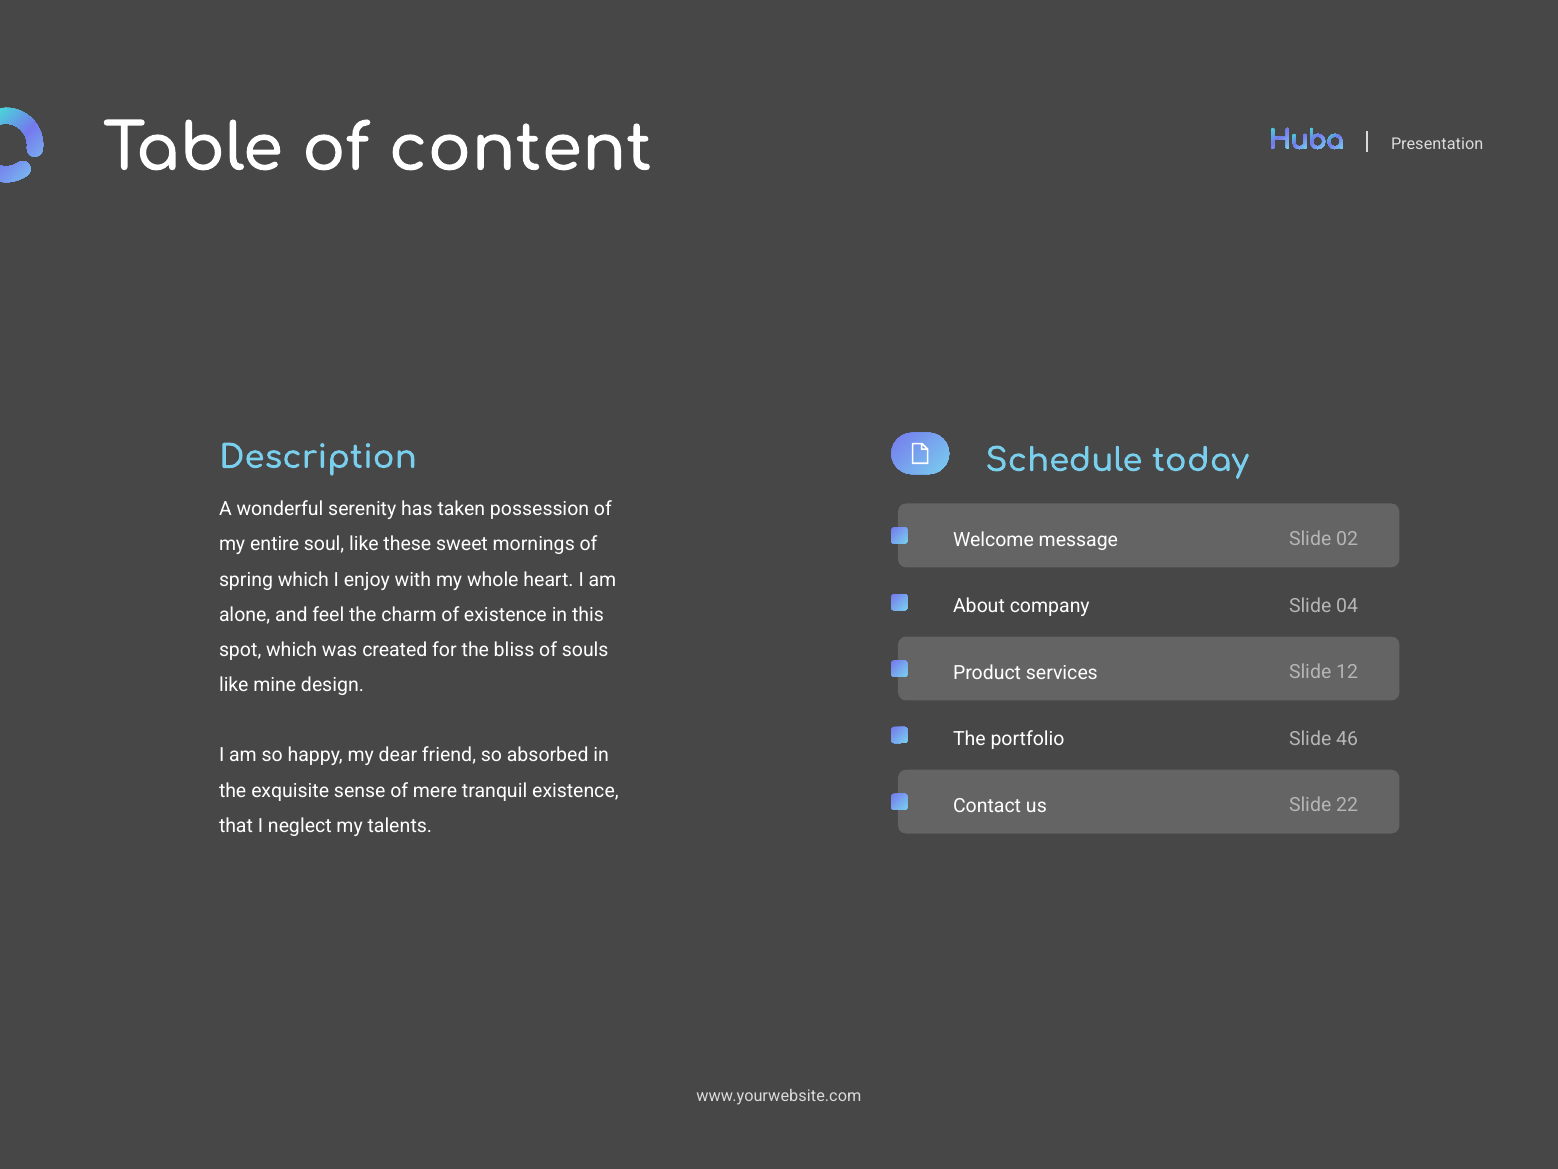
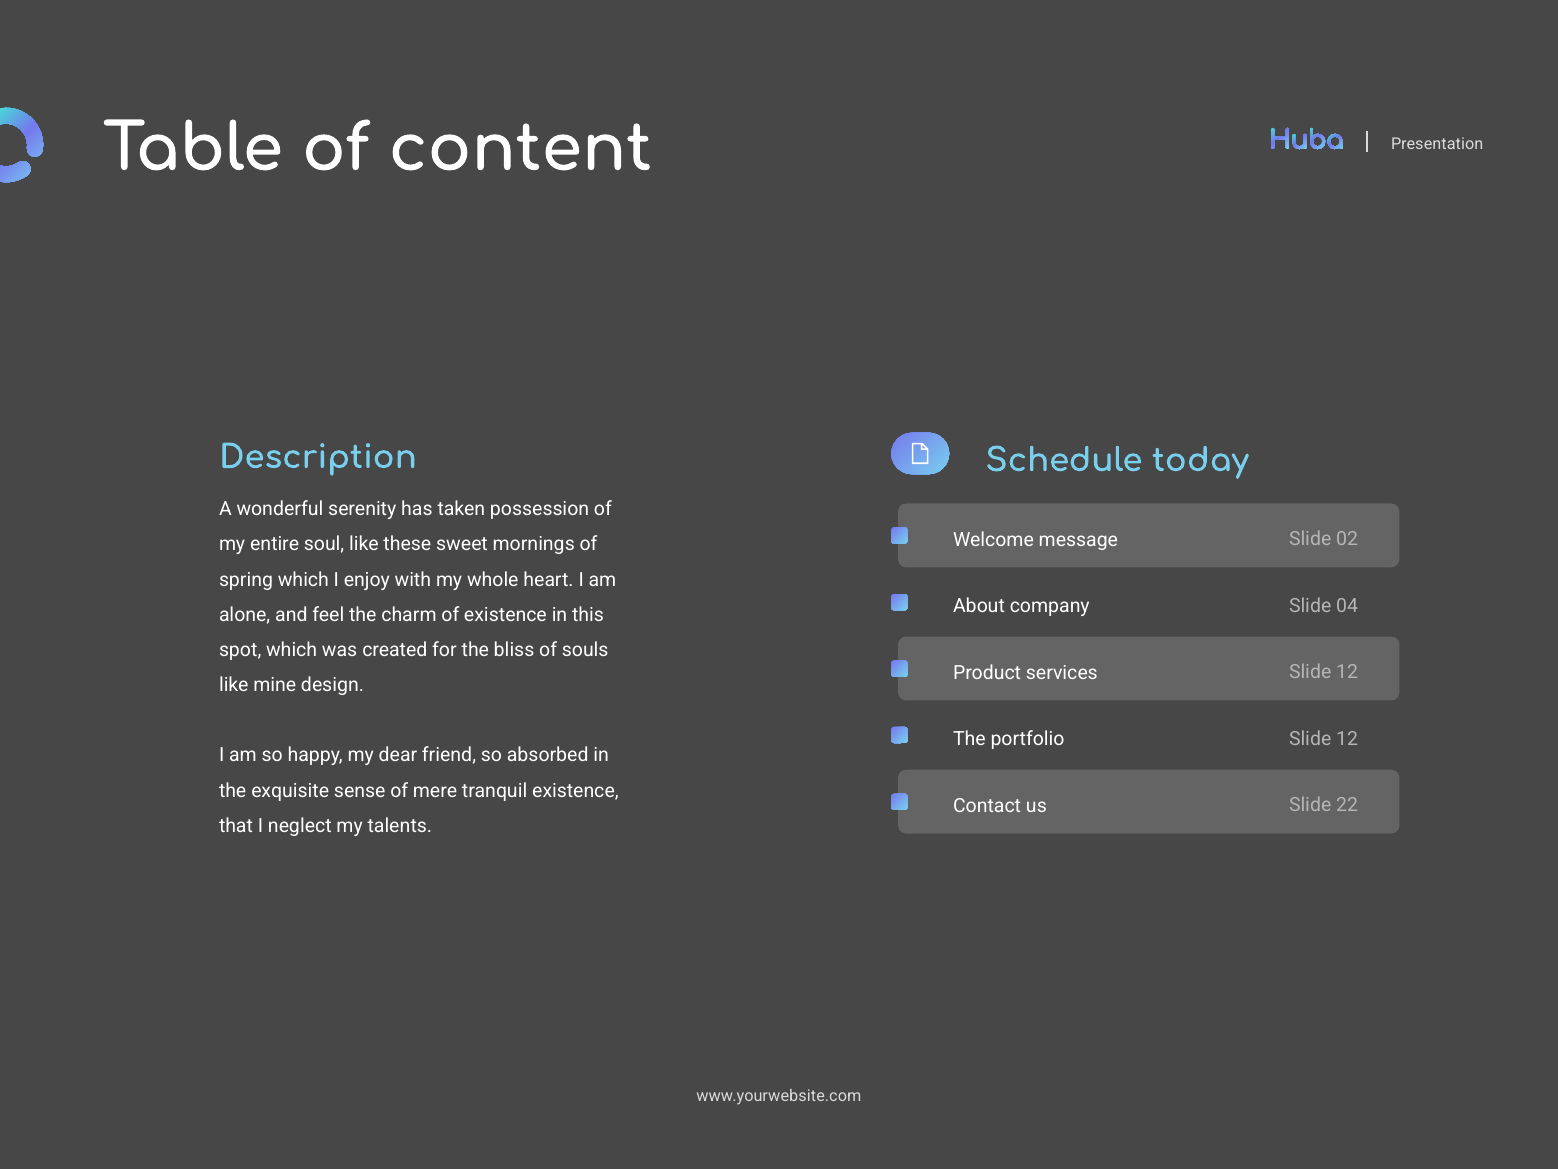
portfolio Slide 46: 46 -> 12
